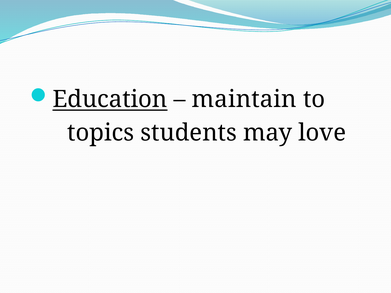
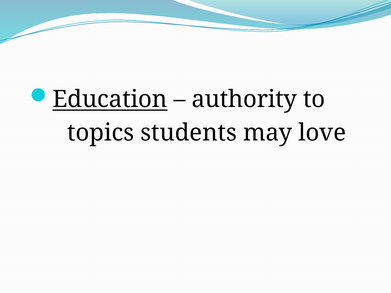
maintain: maintain -> authority
